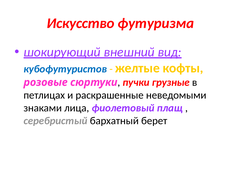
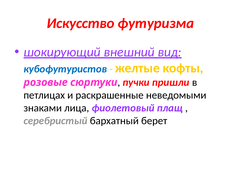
грузные: грузные -> пришли
